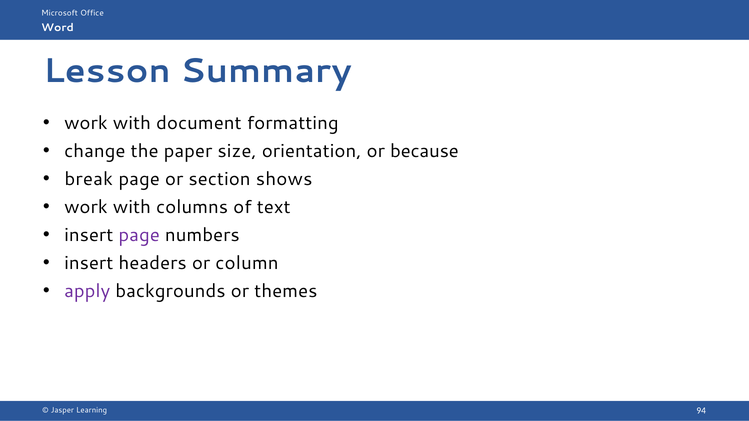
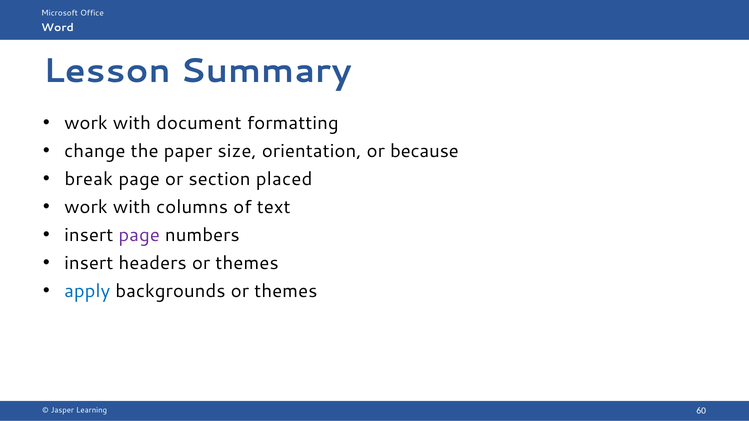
shows: shows -> placed
headers or column: column -> themes
apply colour: purple -> blue
94: 94 -> 60
